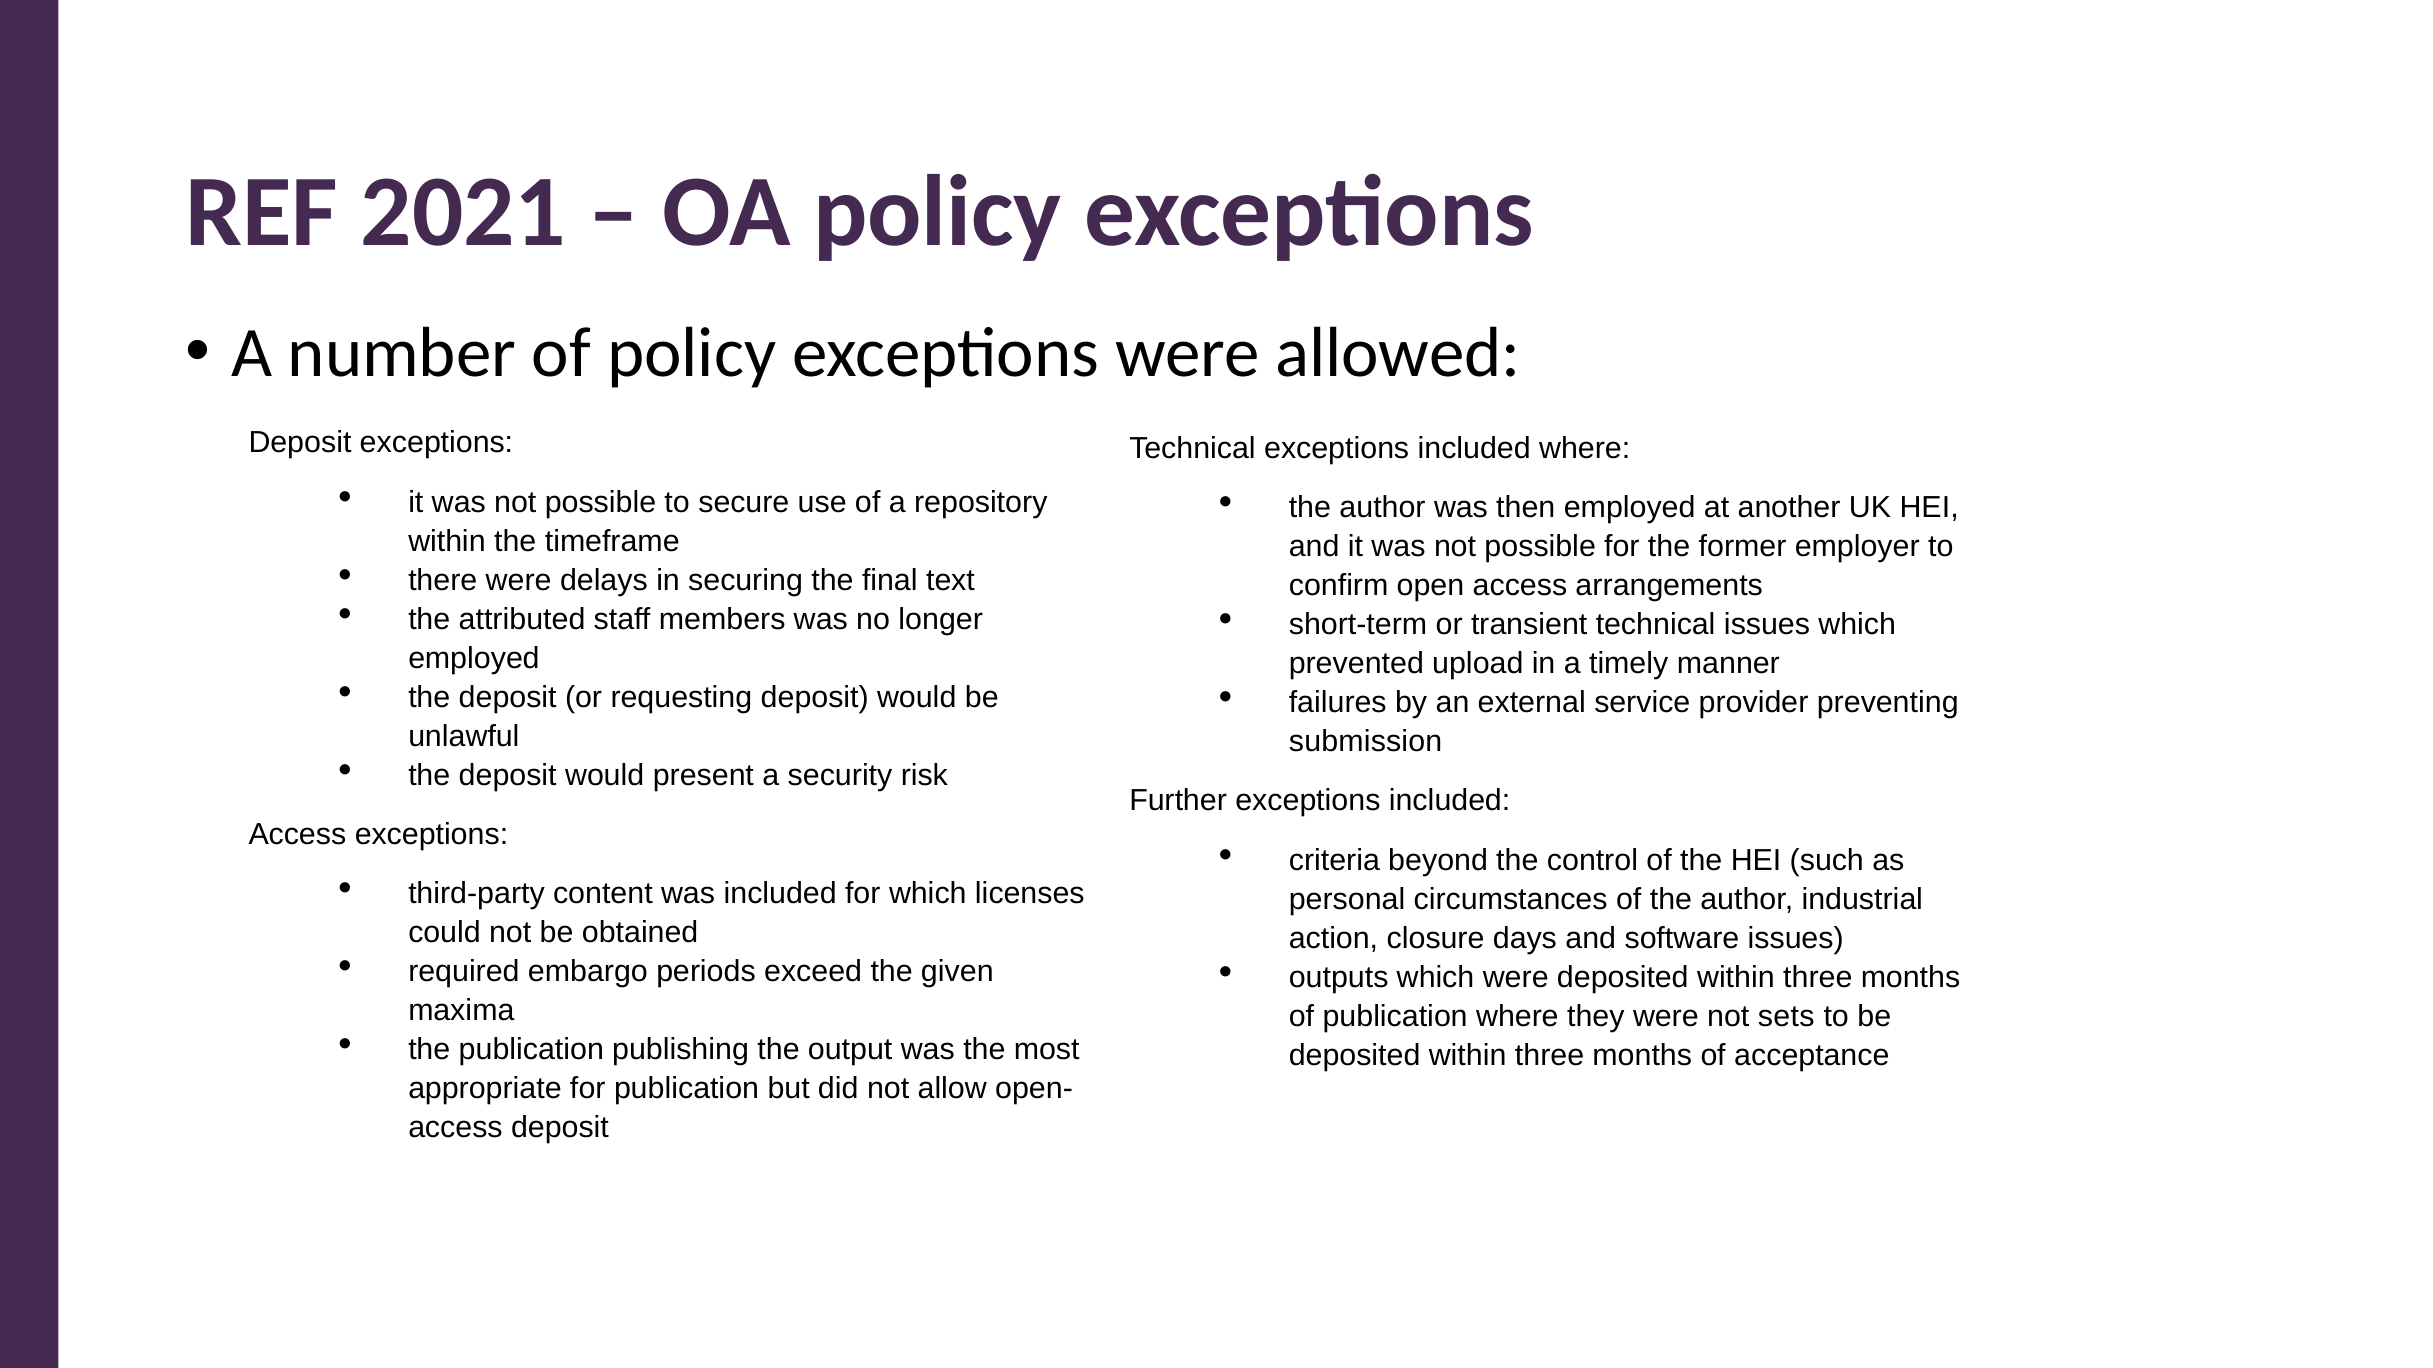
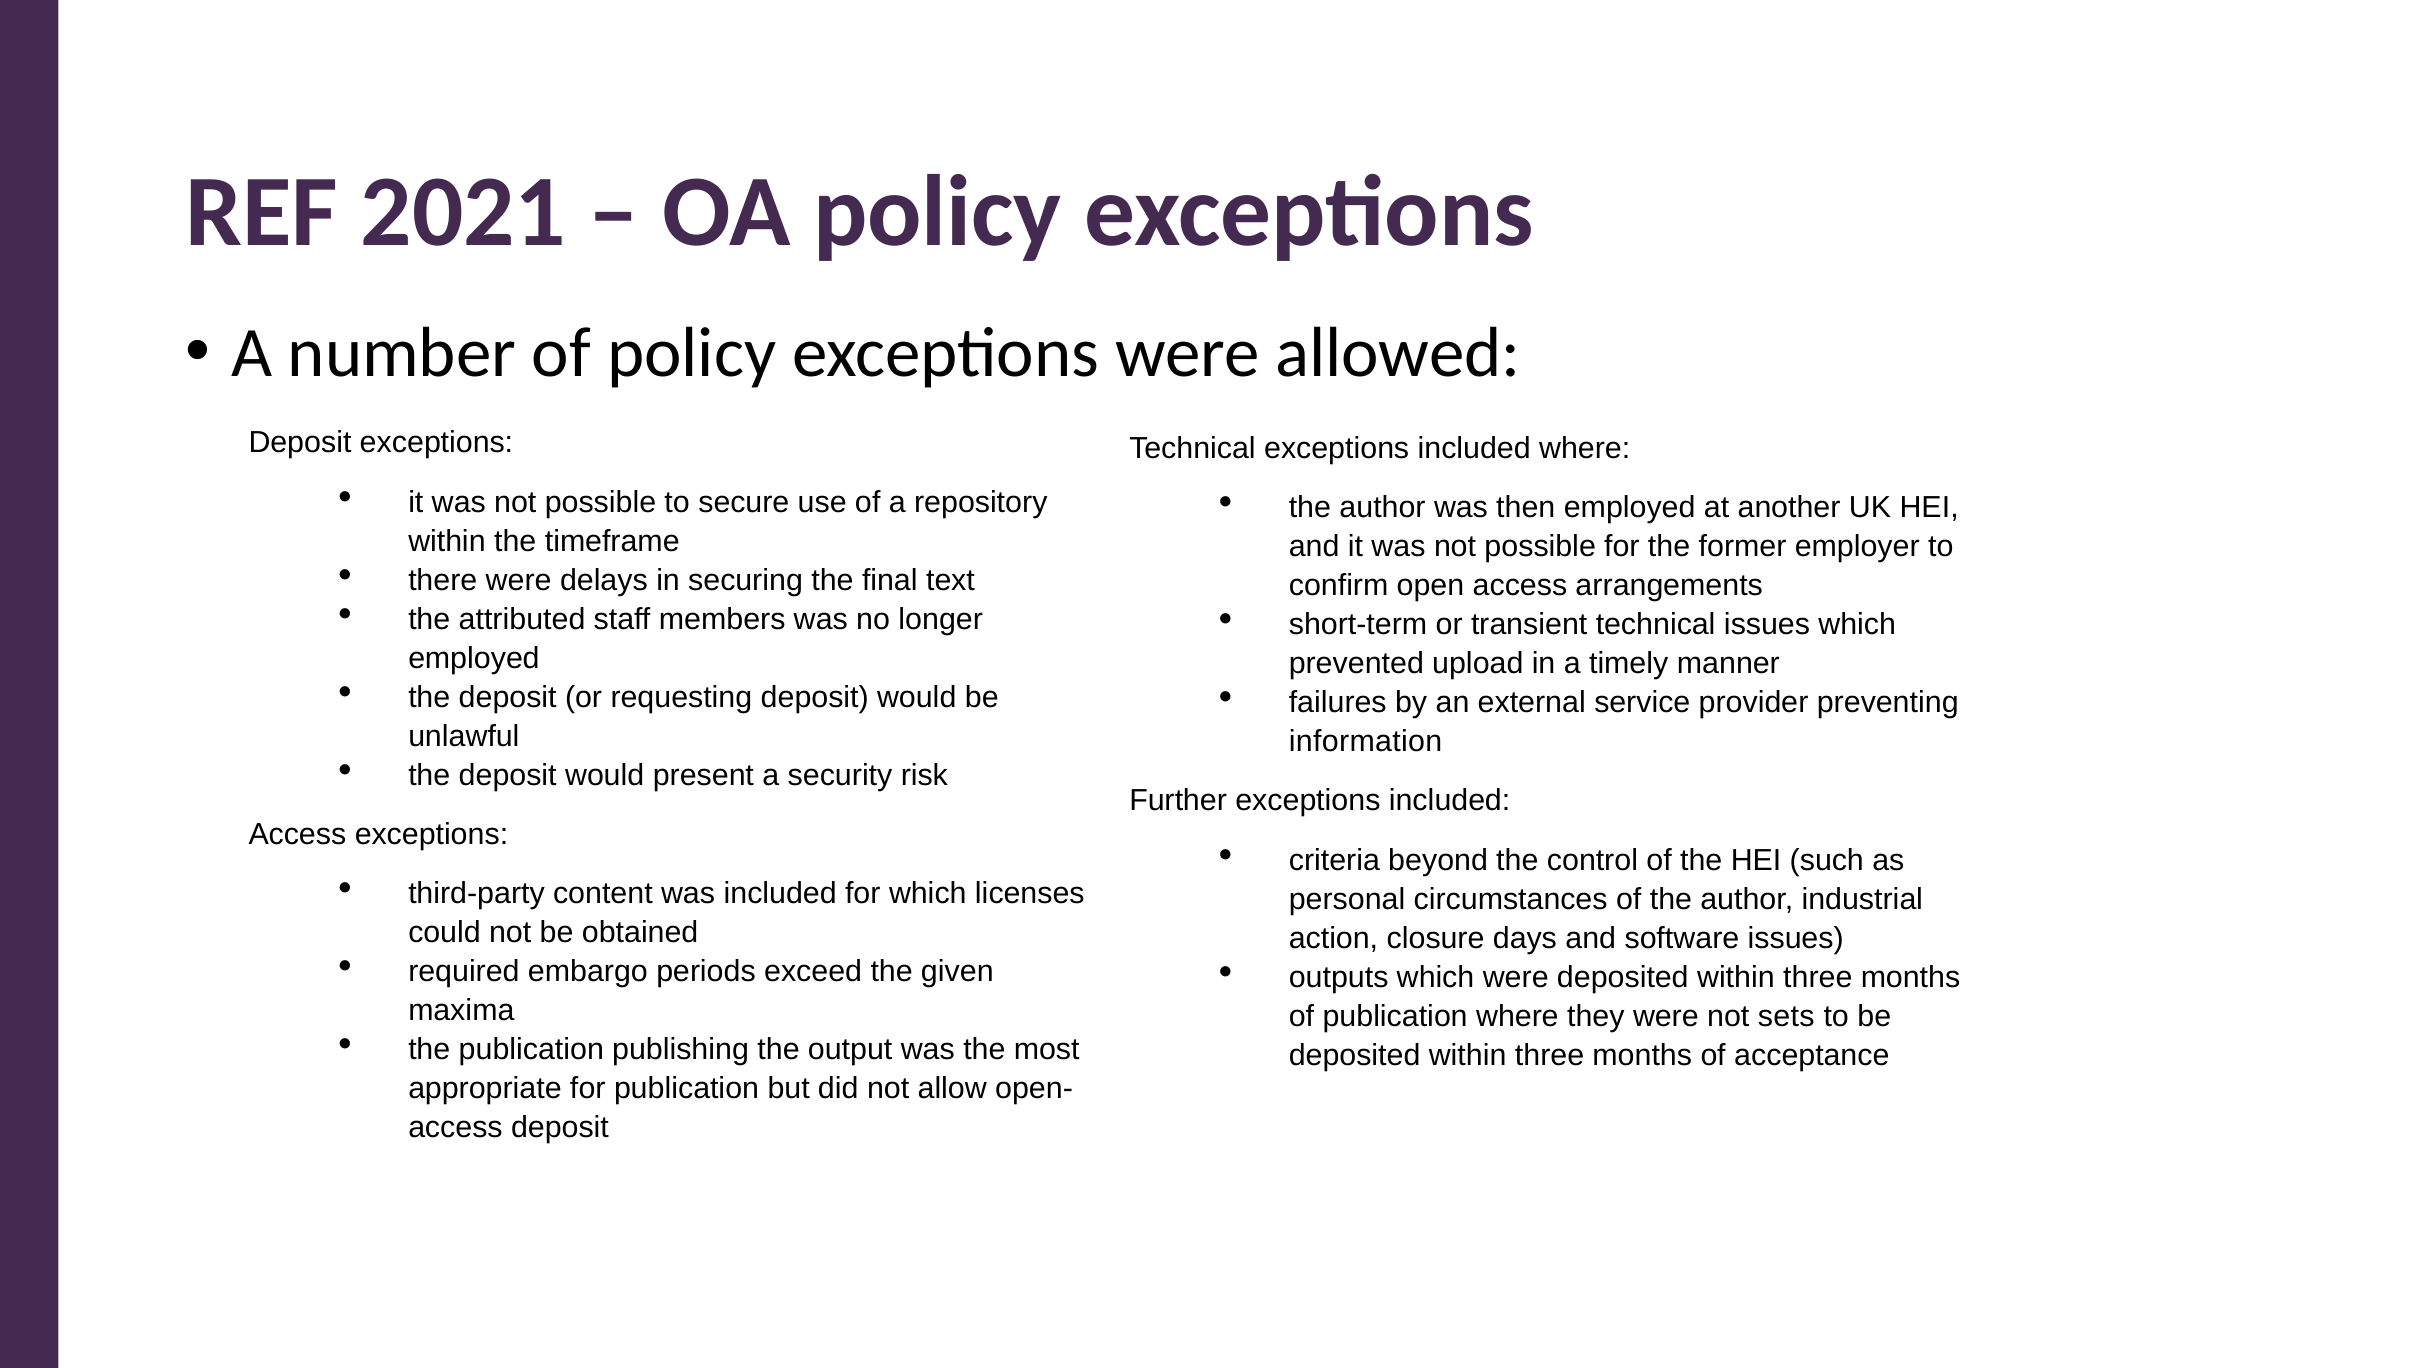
submission: submission -> information
